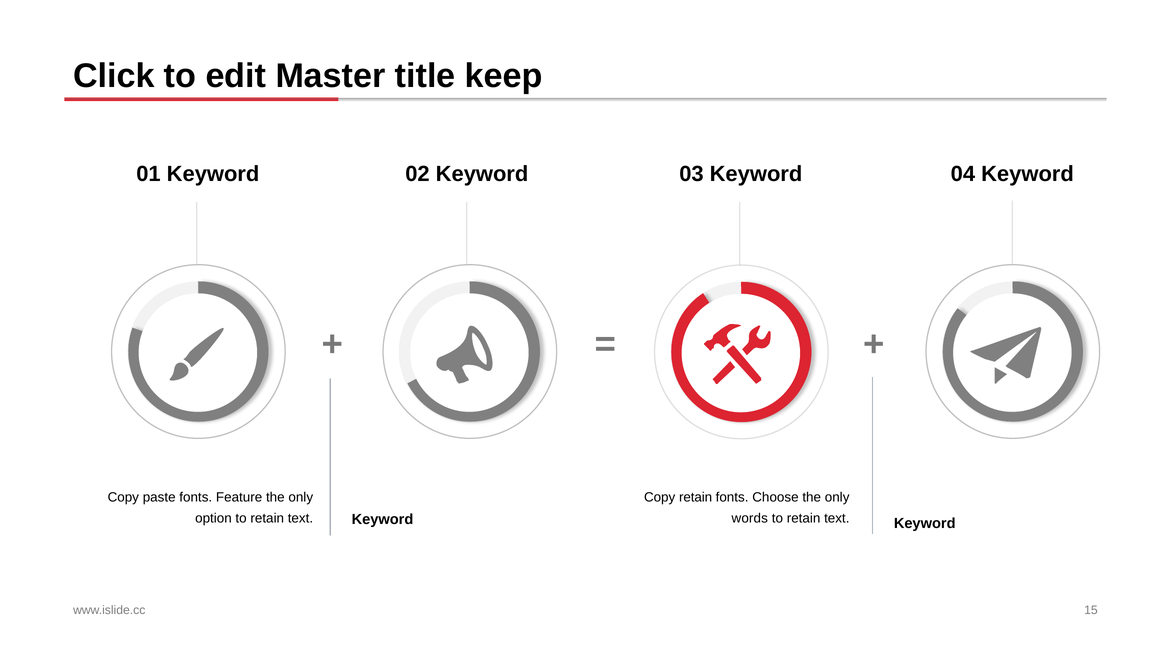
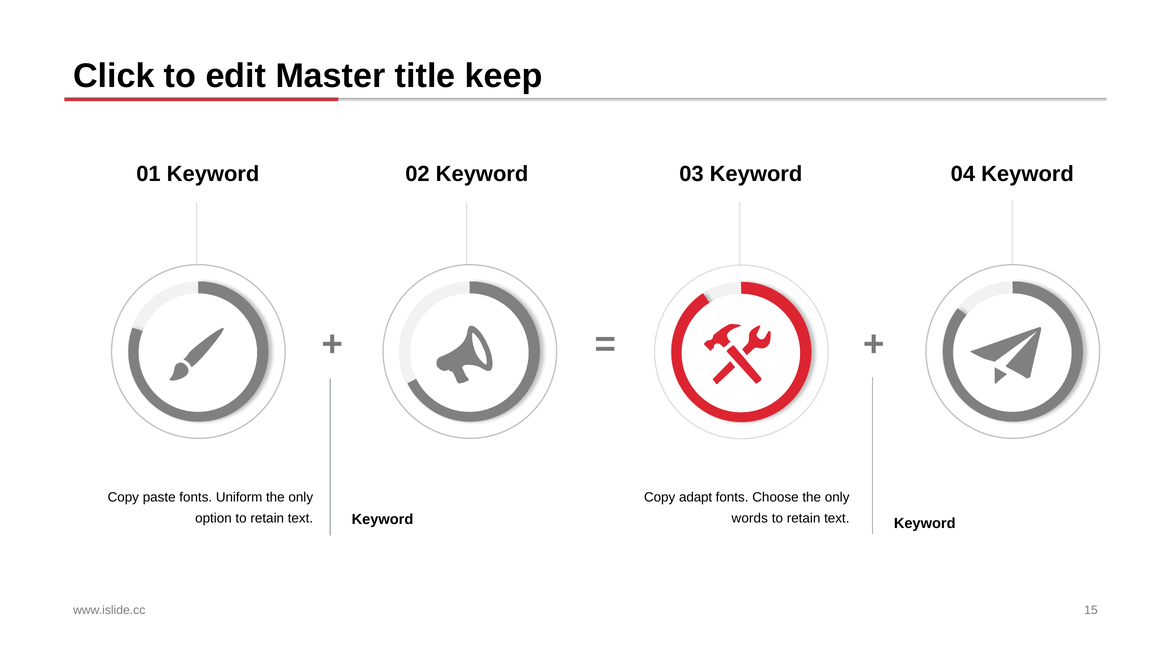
Feature: Feature -> Uniform
Copy retain: retain -> adapt
